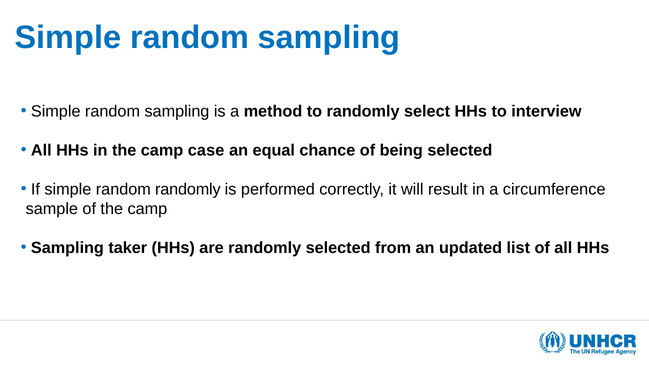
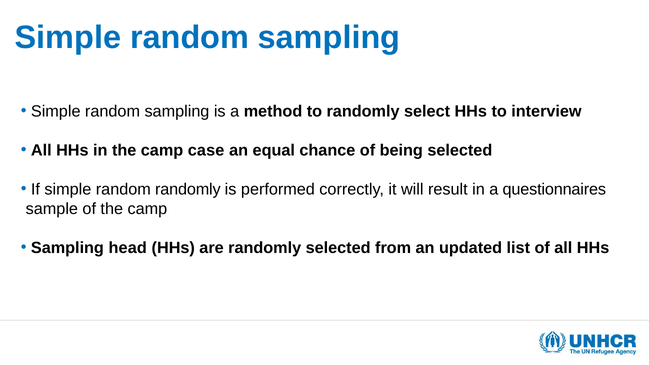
circumference: circumference -> questionnaires
taker: taker -> head
